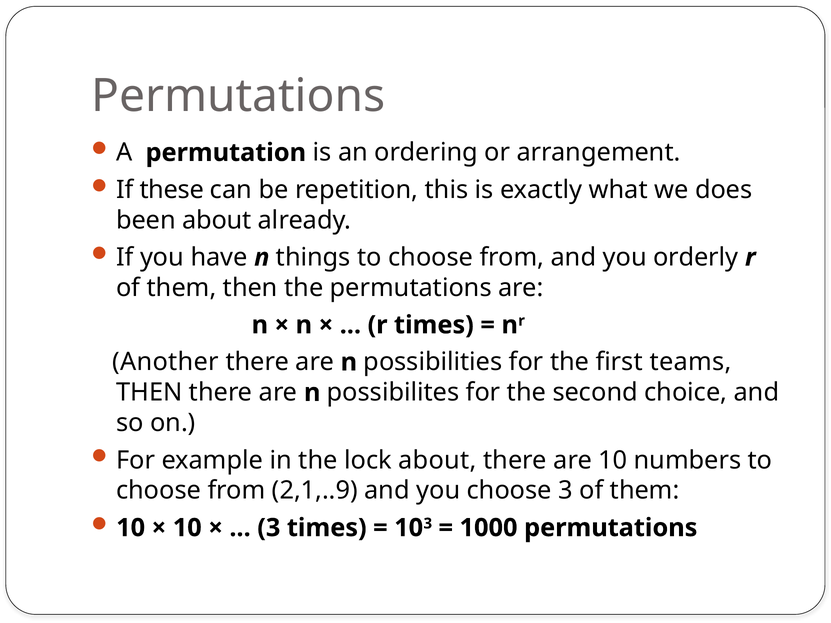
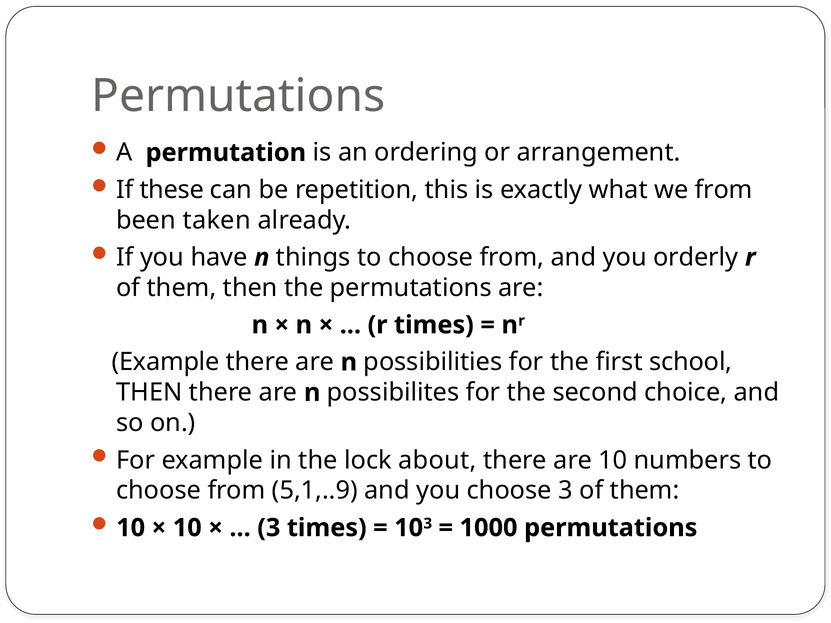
we does: does -> from
been about: about -> taken
Another at (165, 362): Another -> Example
teams: teams -> school
2,1,..9: 2,1,..9 -> 5,1,..9
